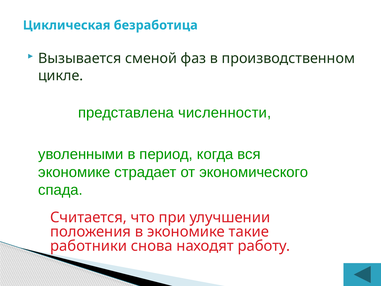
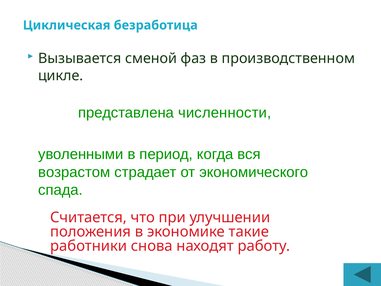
экономике at (74, 172): экономике -> возрастом
